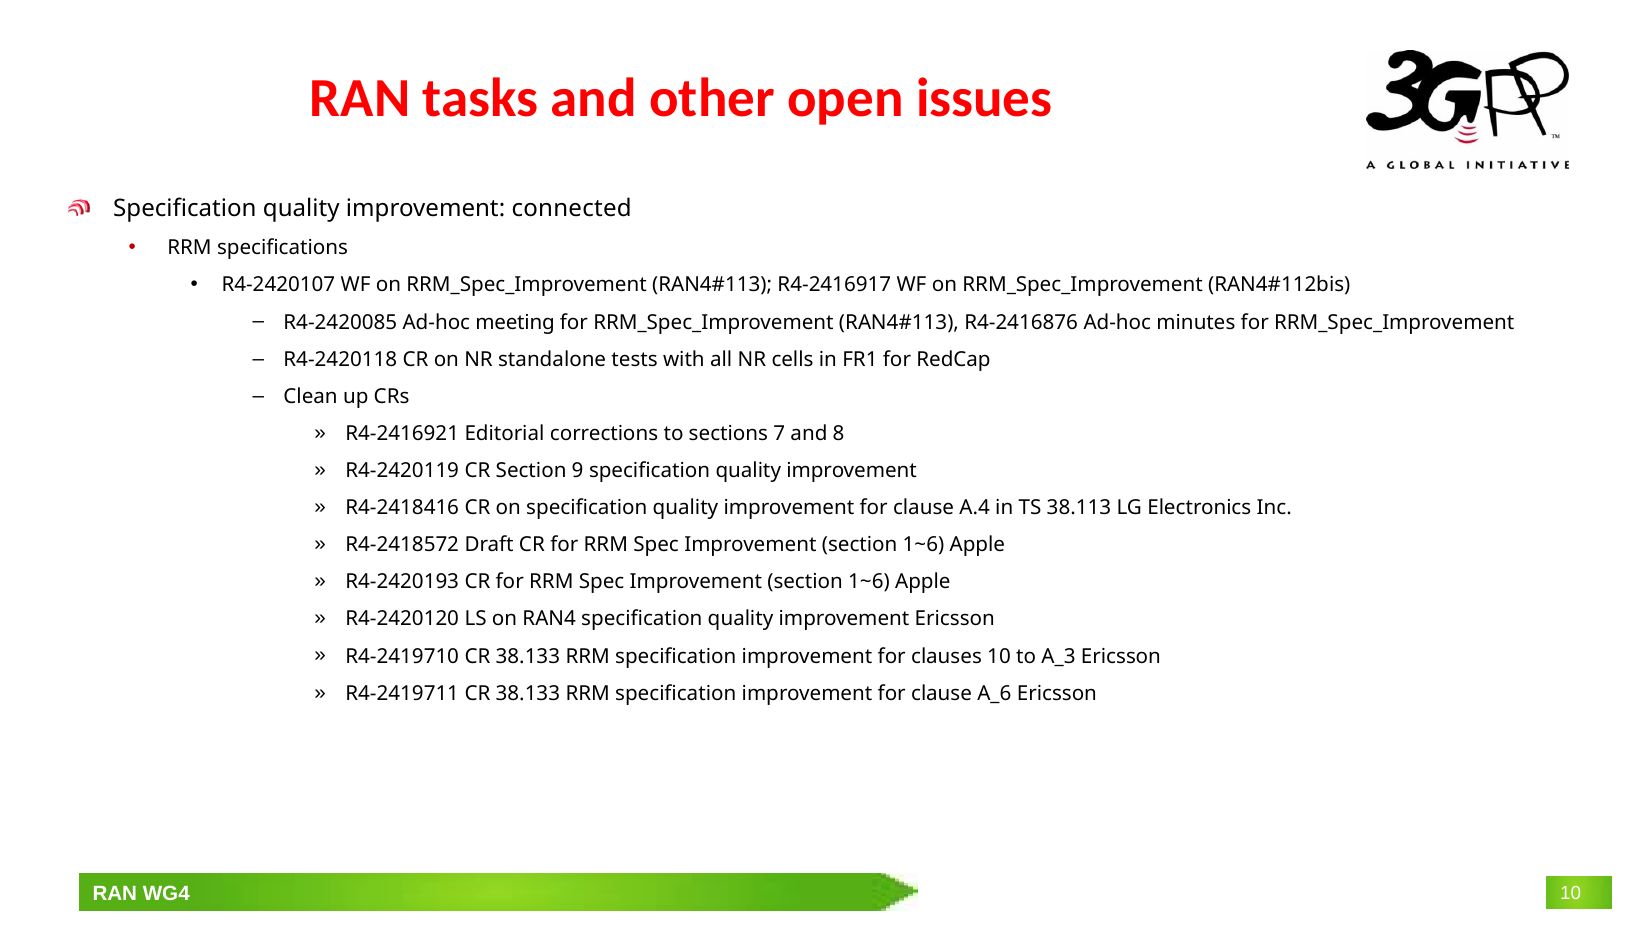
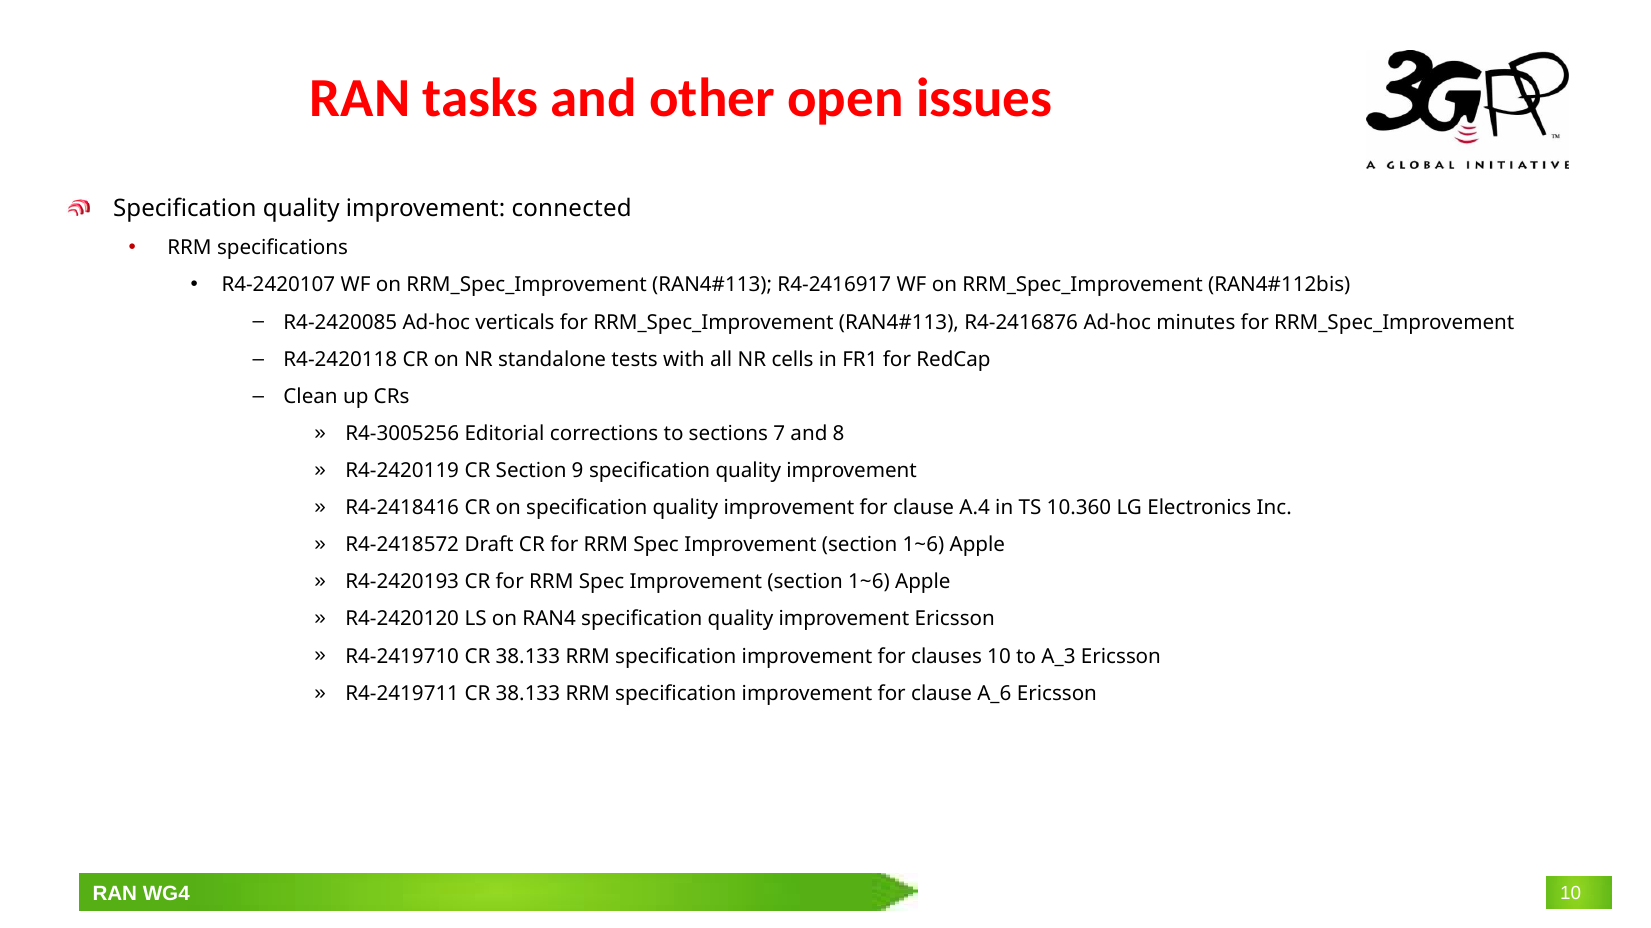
meeting: meeting -> verticals
R4-2416921: R4-2416921 -> R4-3005256
38.113: 38.113 -> 10.360
